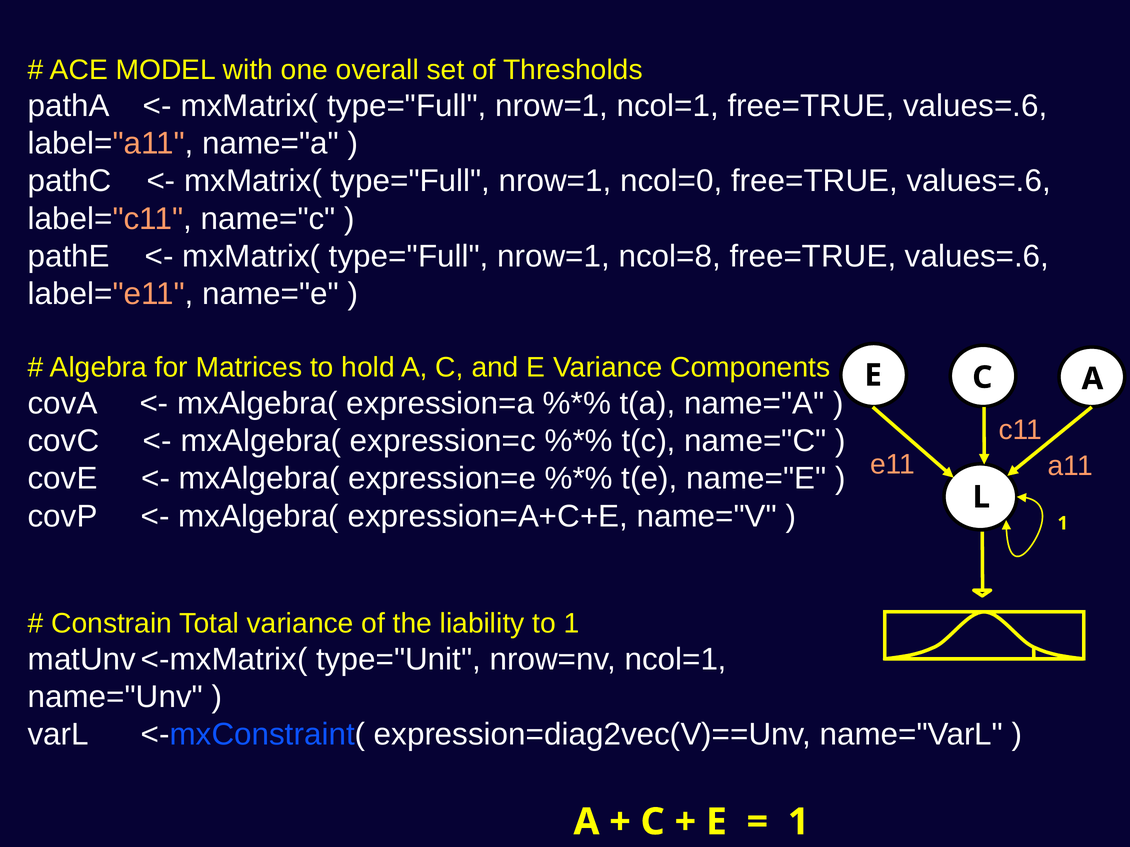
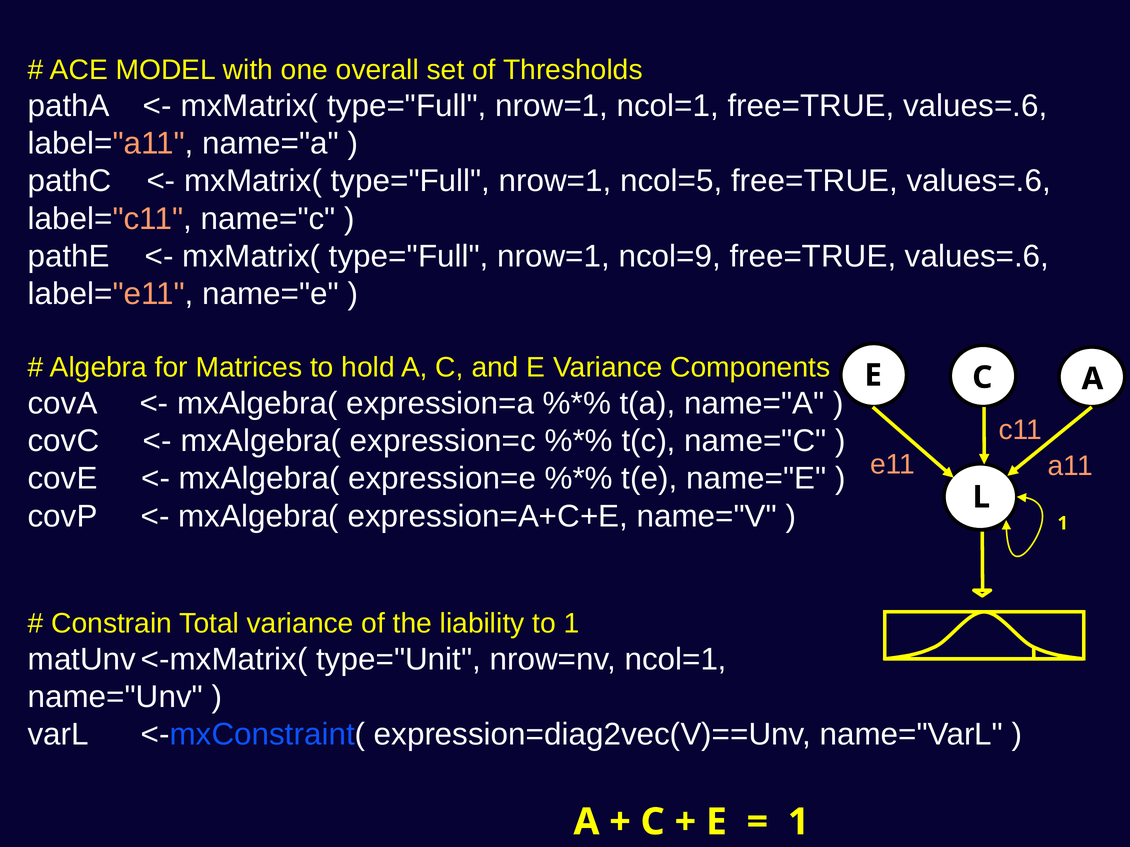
ncol=0: ncol=0 -> ncol=5
ncol=8: ncol=8 -> ncol=9
